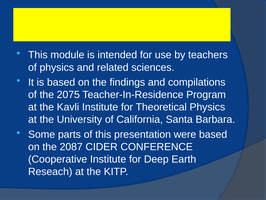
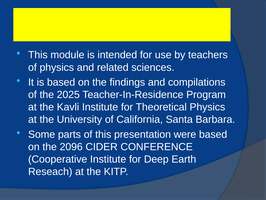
2075: 2075 -> 2025
2087: 2087 -> 2096
